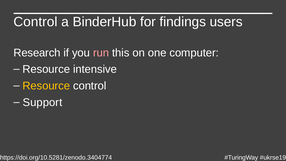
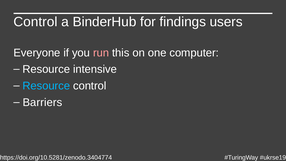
Research: Research -> Everyone
Resource at (46, 86) colour: yellow -> light blue
Support: Support -> Barriers
